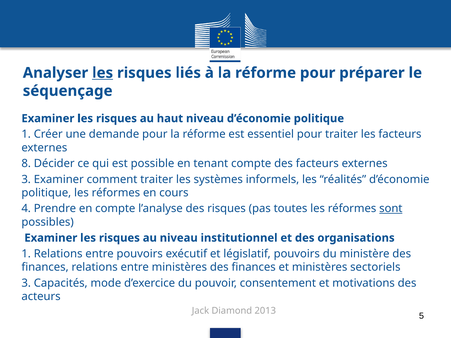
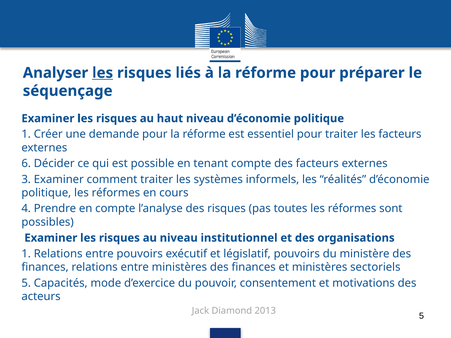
8: 8 -> 6
sont underline: present -> none
3 at (26, 283): 3 -> 5
